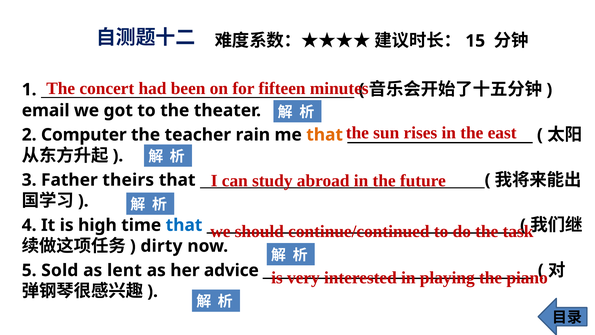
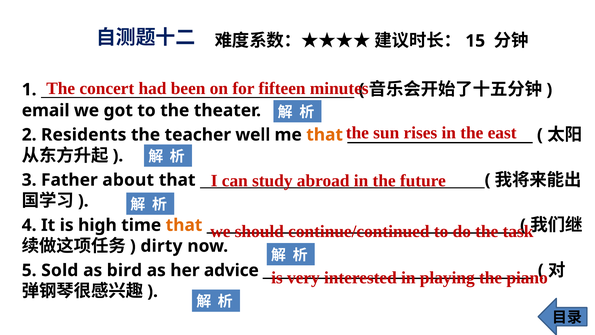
Computer: Computer -> Residents
rain: rain -> well
theirs: theirs -> about
that at (184, 225) colour: blue -> orange
lent: lent -> bird
